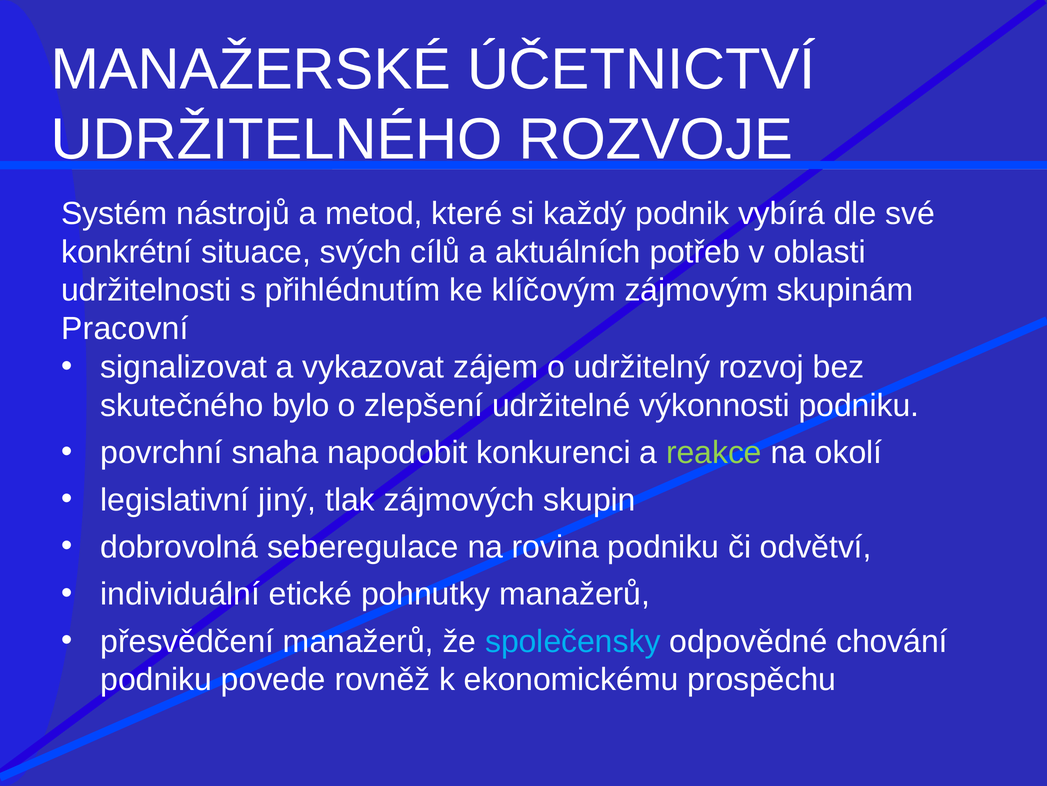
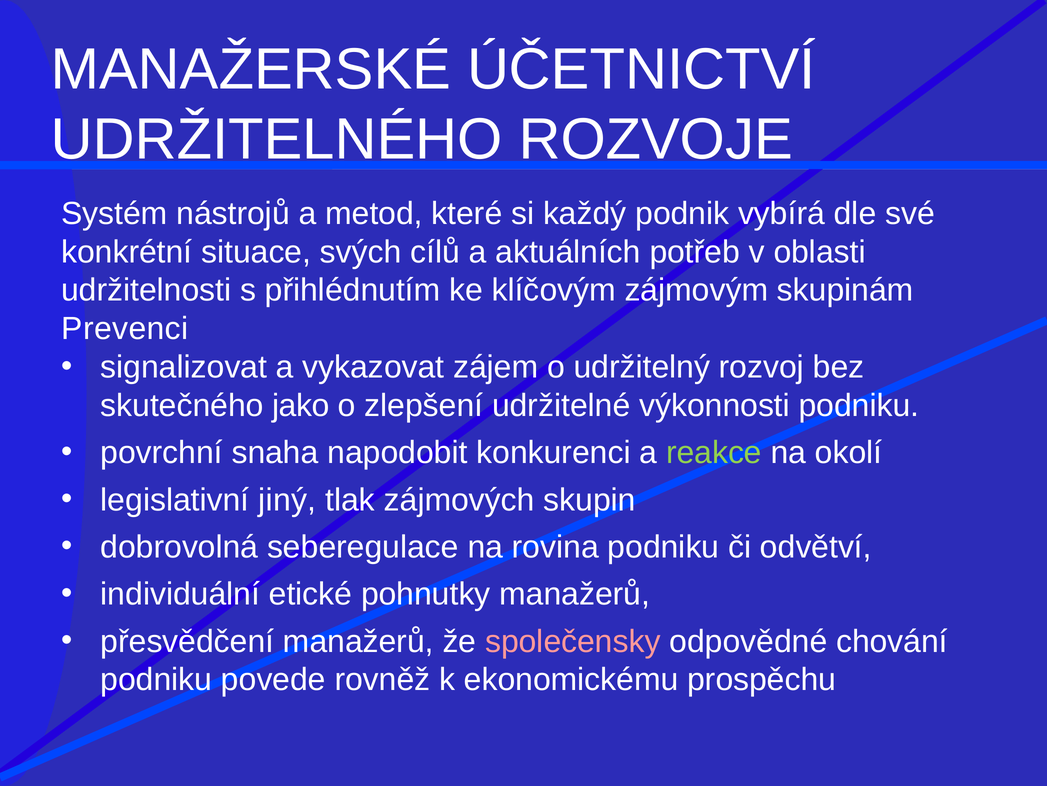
Pracovní: Pracovní -> Prevenci
bylo: bylo -> jako
společensky colour: light blue -> pink
